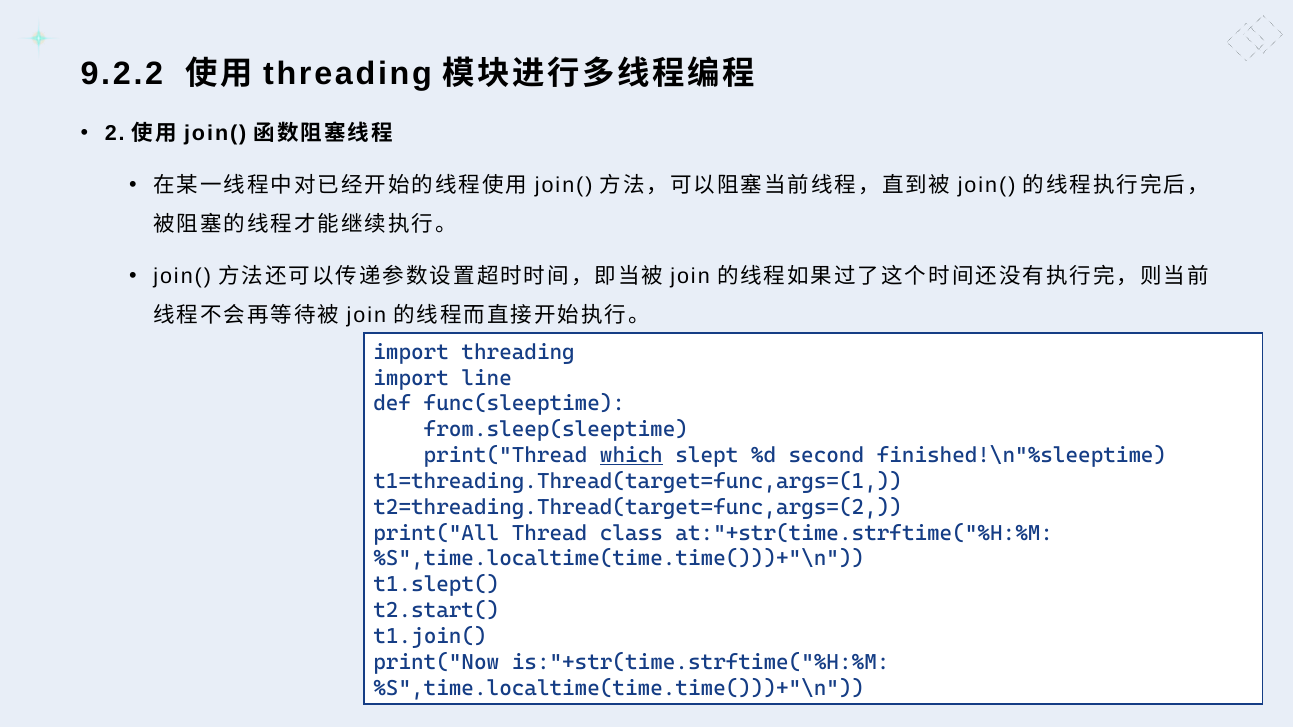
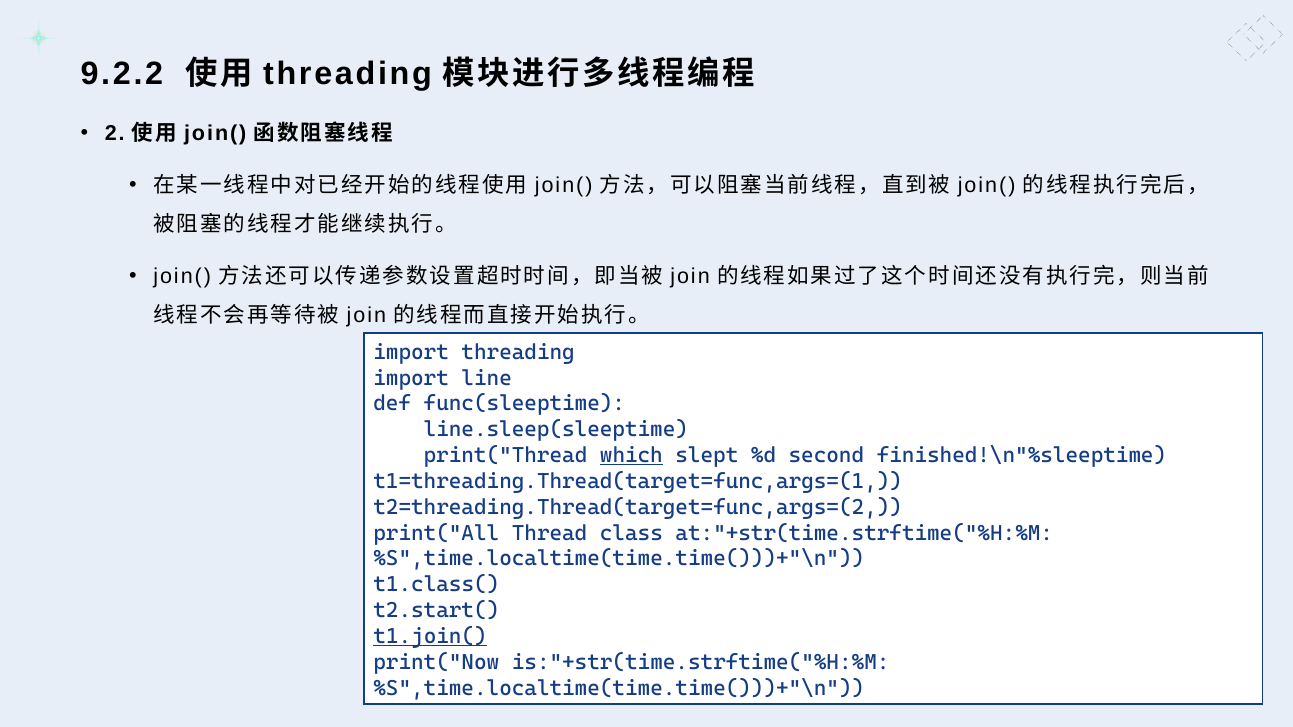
from.sleep(sleeptime: from.sleep(sleeptime -> line.sleep(sleeptime
t1.slept(: t1.slept( -> t1.class(
t1.join( underline: none -> present
